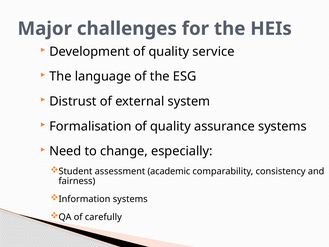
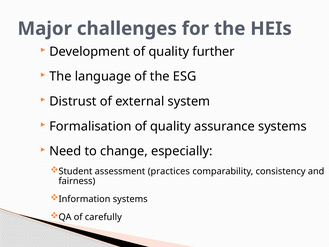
service: service -> further
academic: academic -> practices
